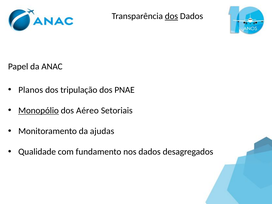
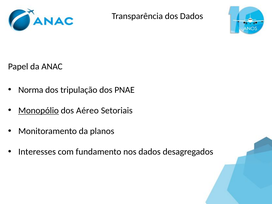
dos at (171, 16) underline: present -> none
Planos: Planos -> Norma
ajudas: ajudas -> planos
Qualidade: Qualidade -> Interesses
